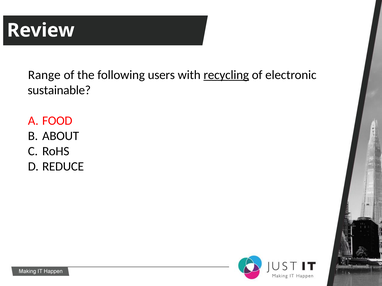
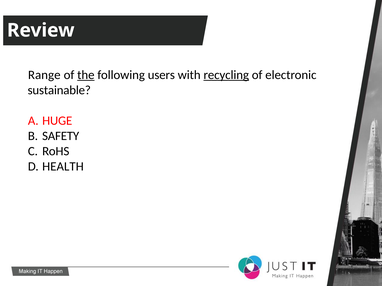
the underline: none -> present
FOOD: FOOD -> HUGE
ABOUT: ABOUT -> SAFETY
REDUCE: REDUCE -> HEALTH
